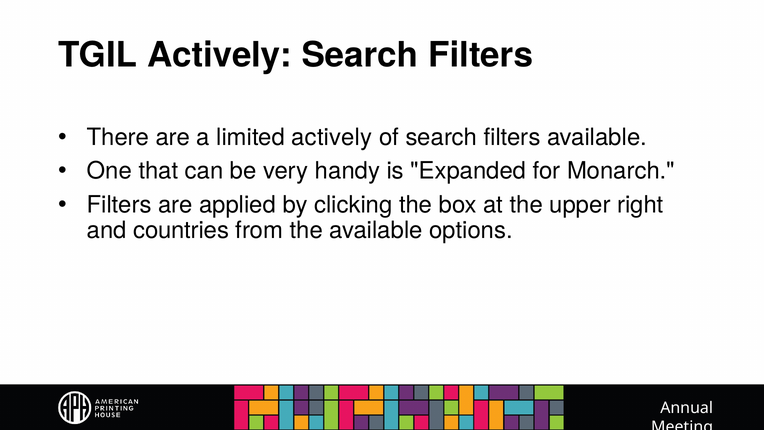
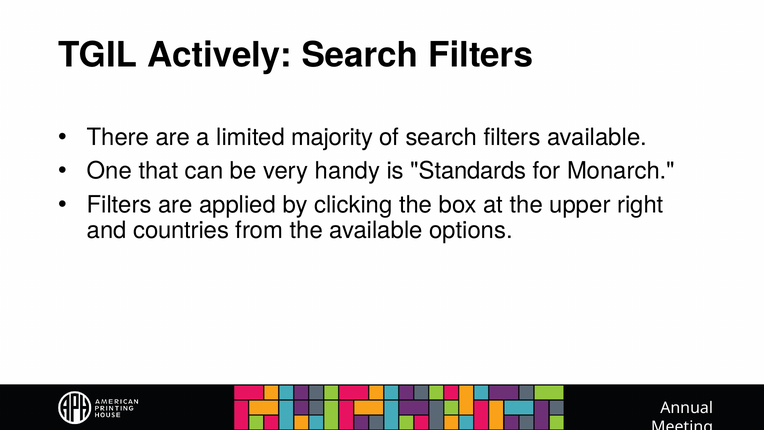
limited actively: actively -> majority
Expanded: Expanded -> Standards
